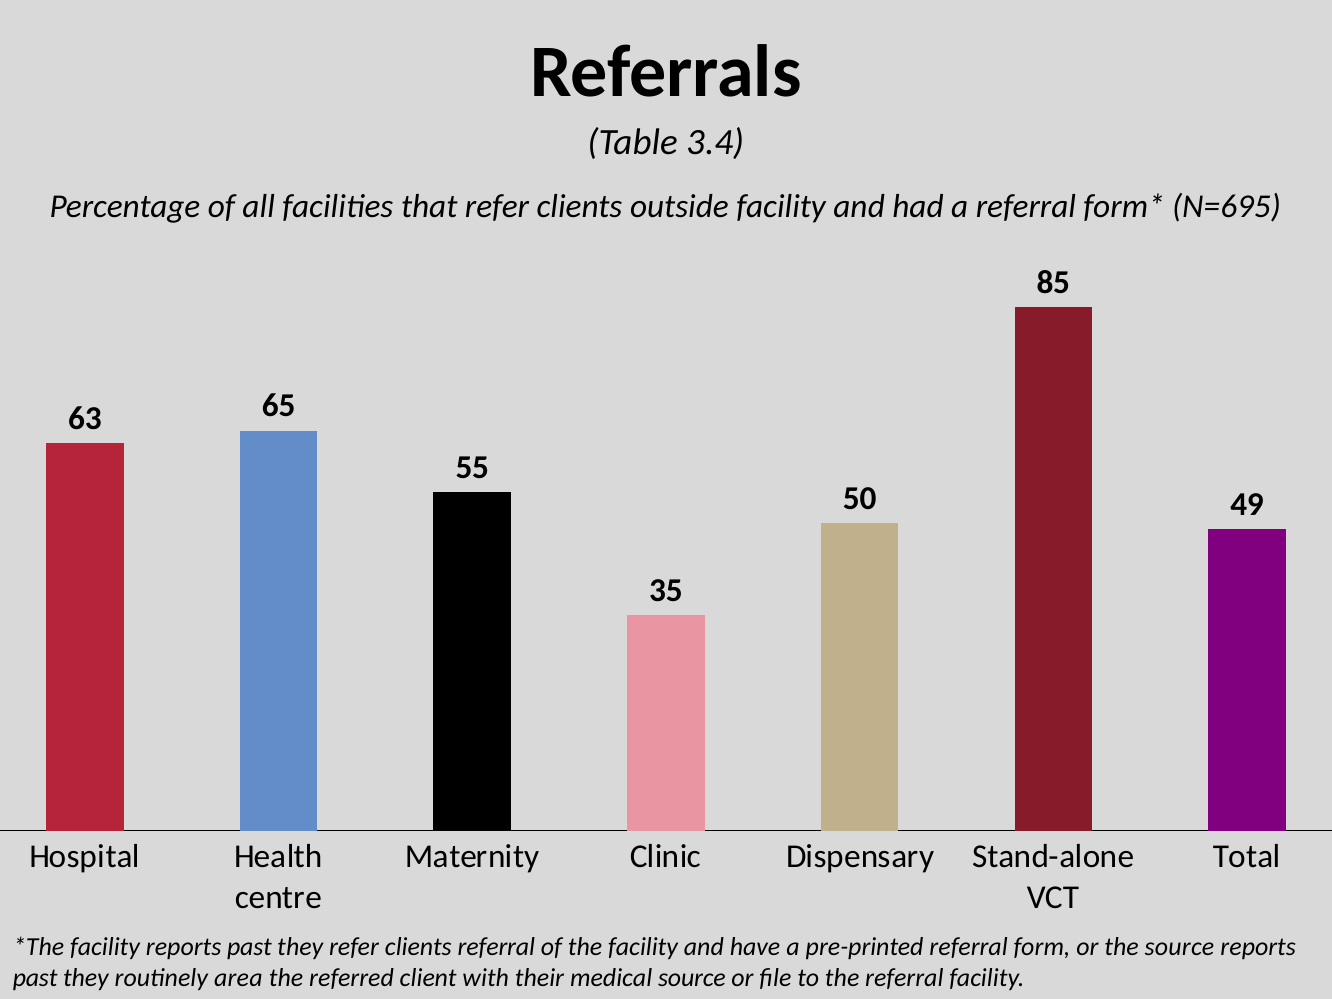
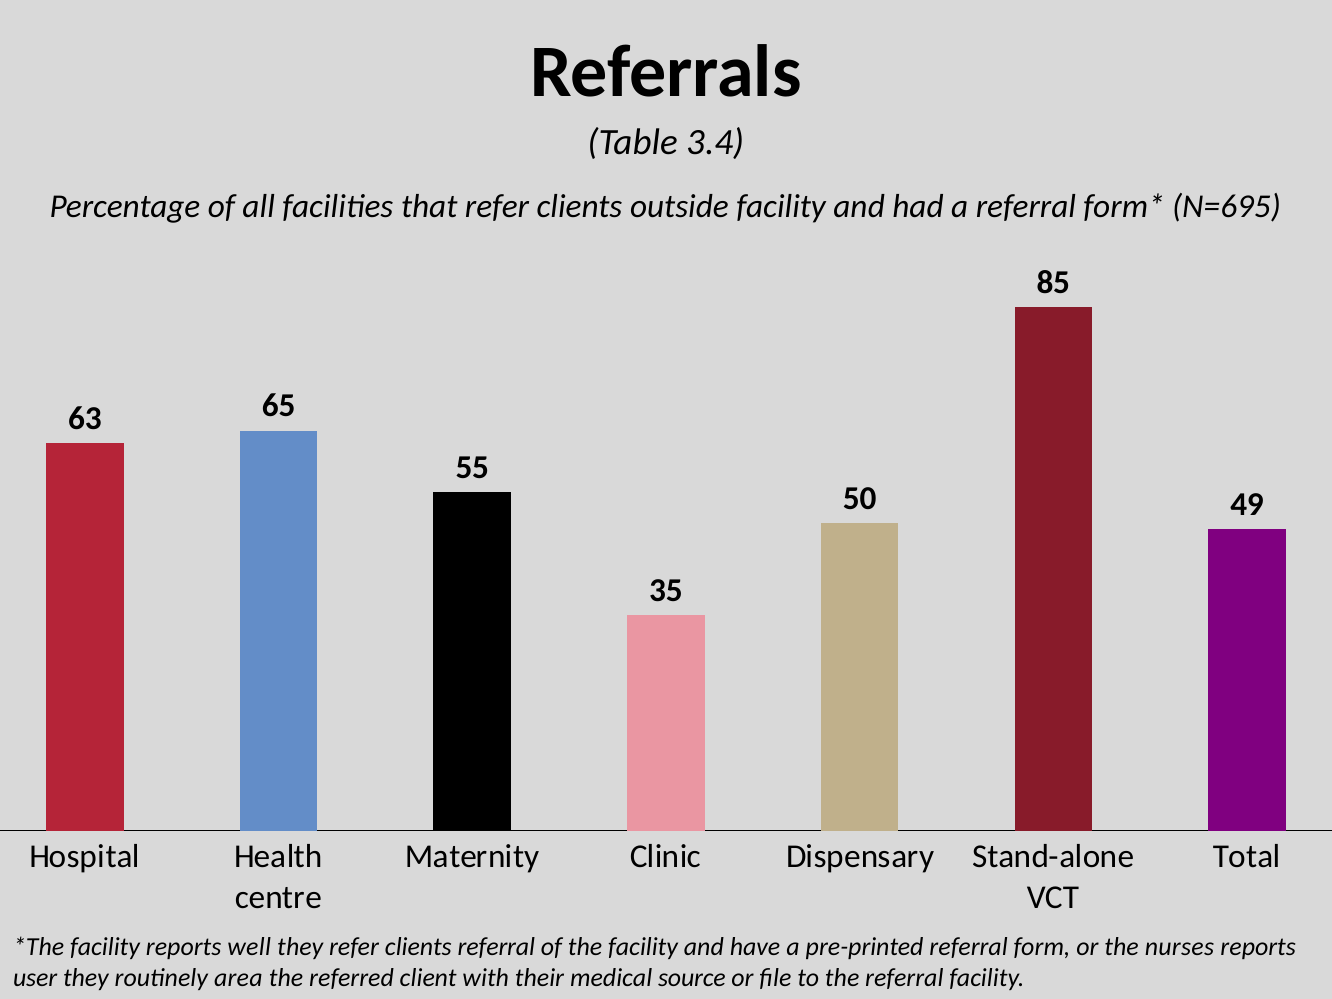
facility reports past: past -> well
the source: source -> nurses
past at (35, 978): past -> user
